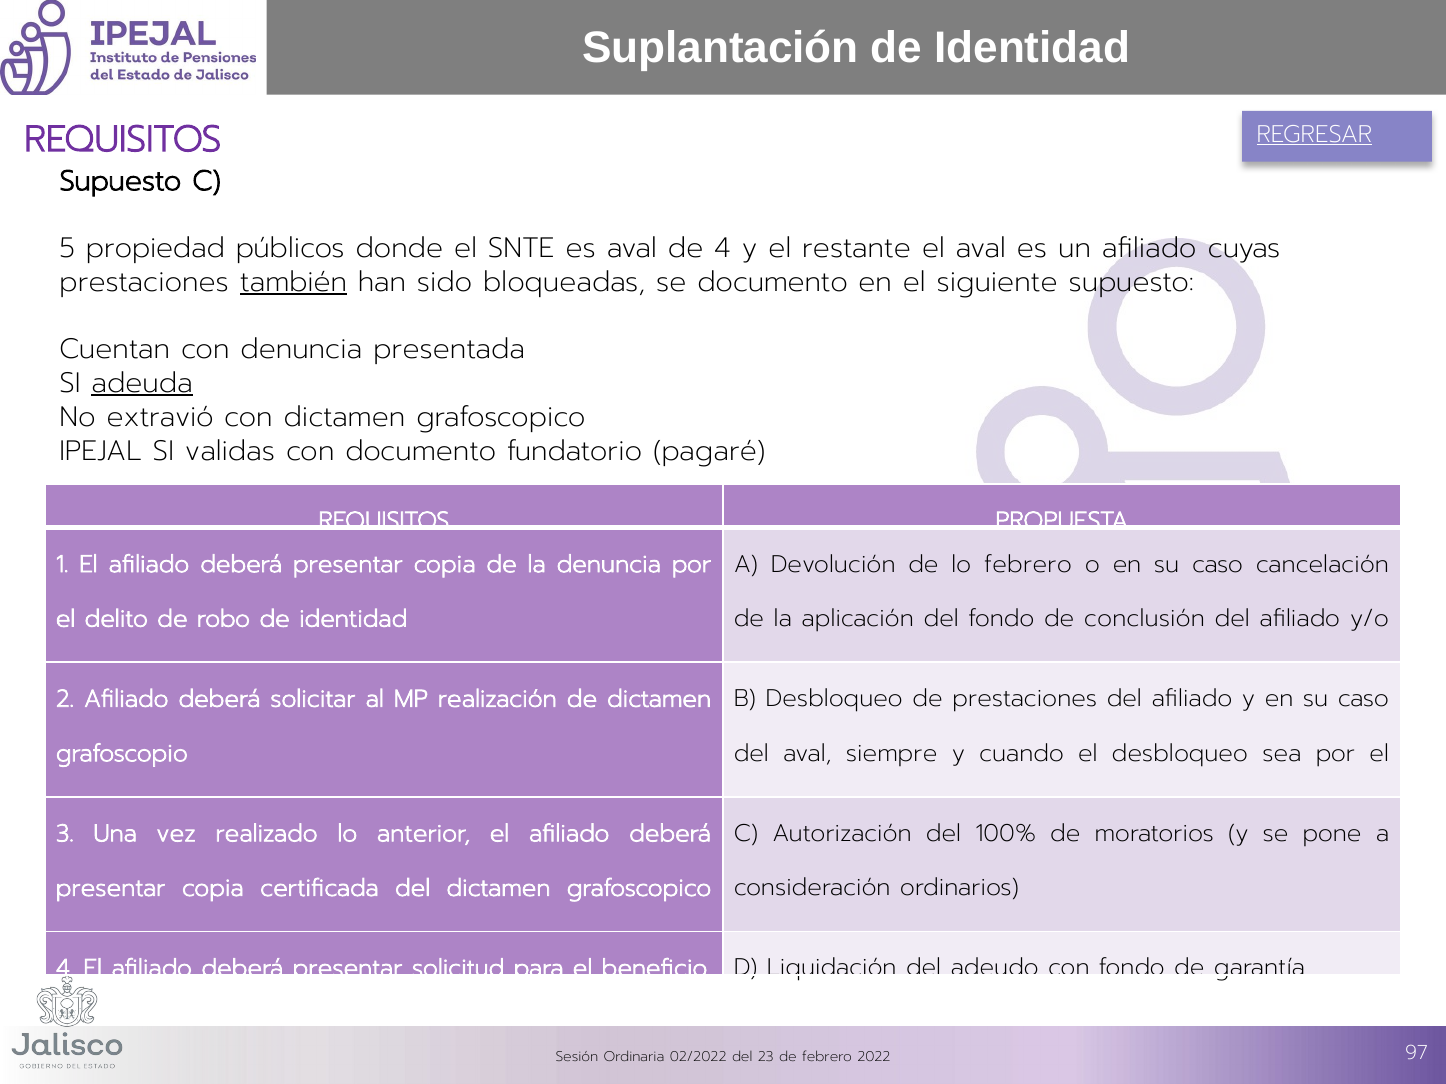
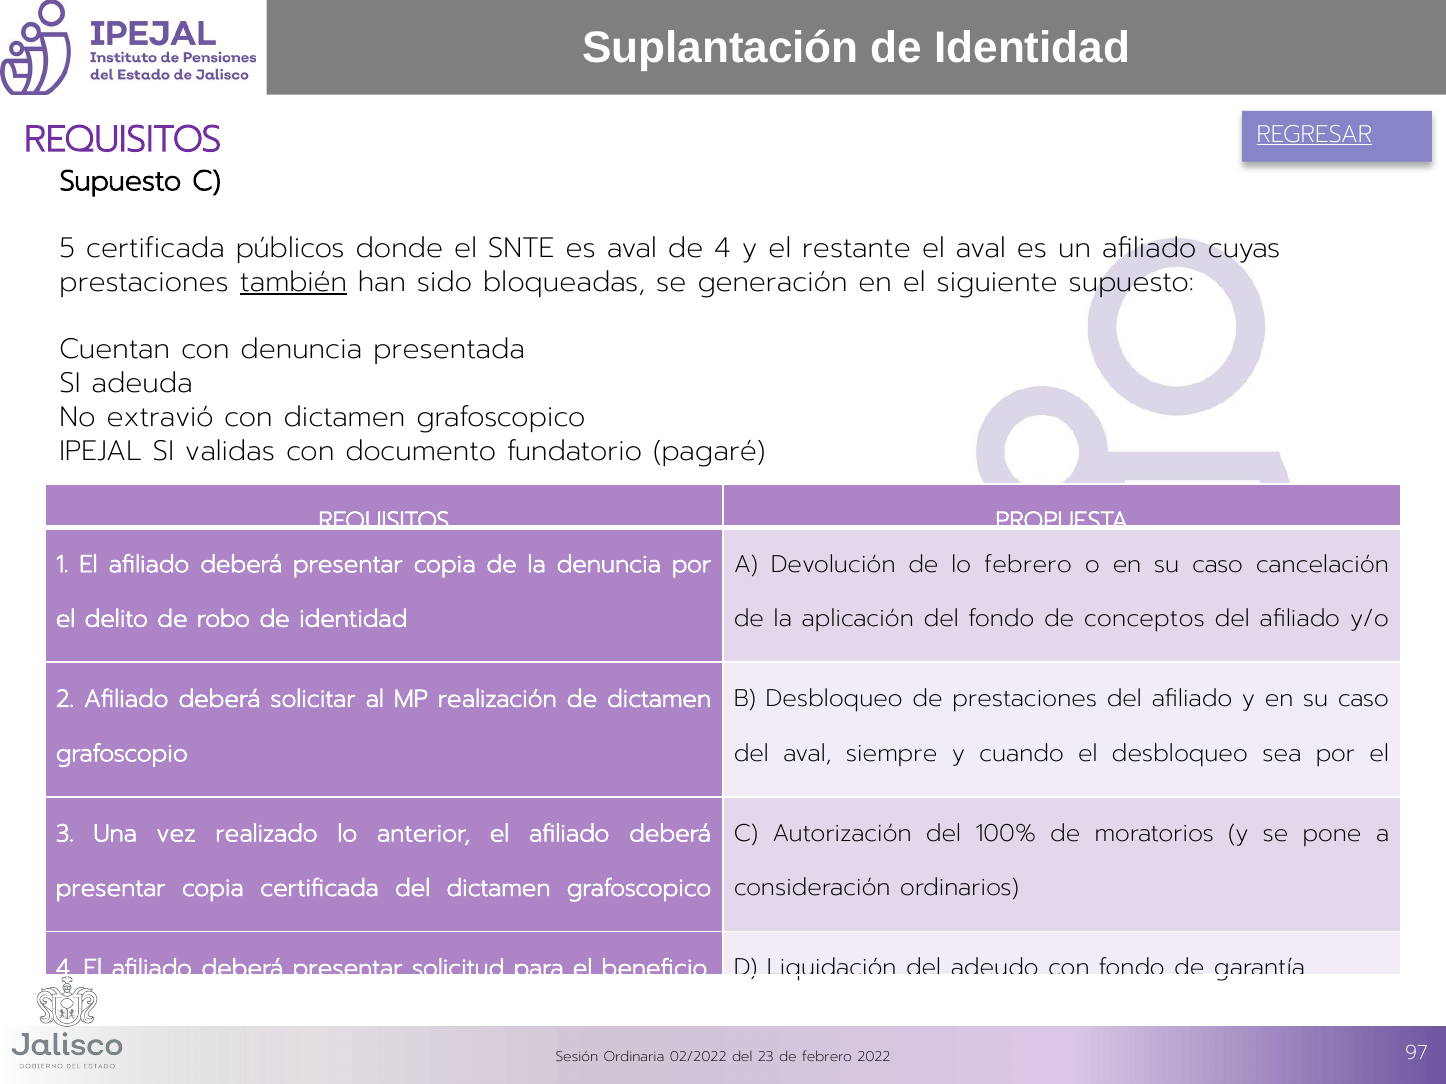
5 propiedad: propiedad -> certificada
se documento: documento -> generación
adeuda underline: present -> none
conclusión: conclusión -> conceptos
